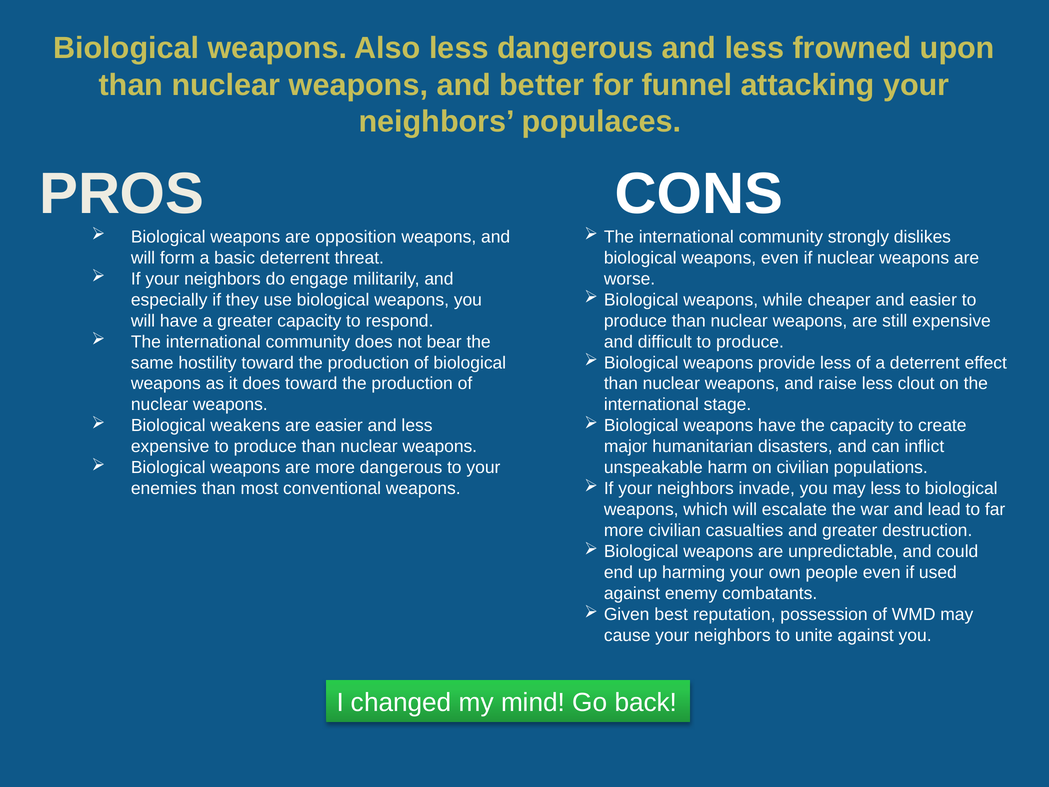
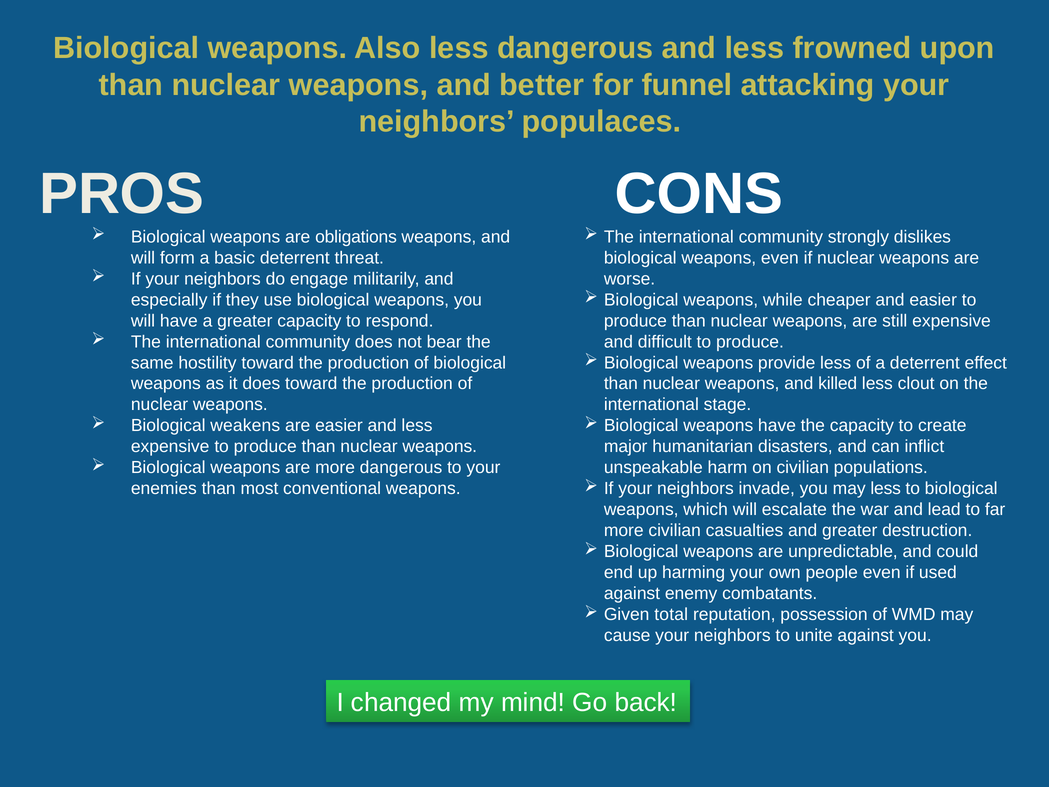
opposition: opposition -> obligations
raise: raise -> killed
best: best -> total
